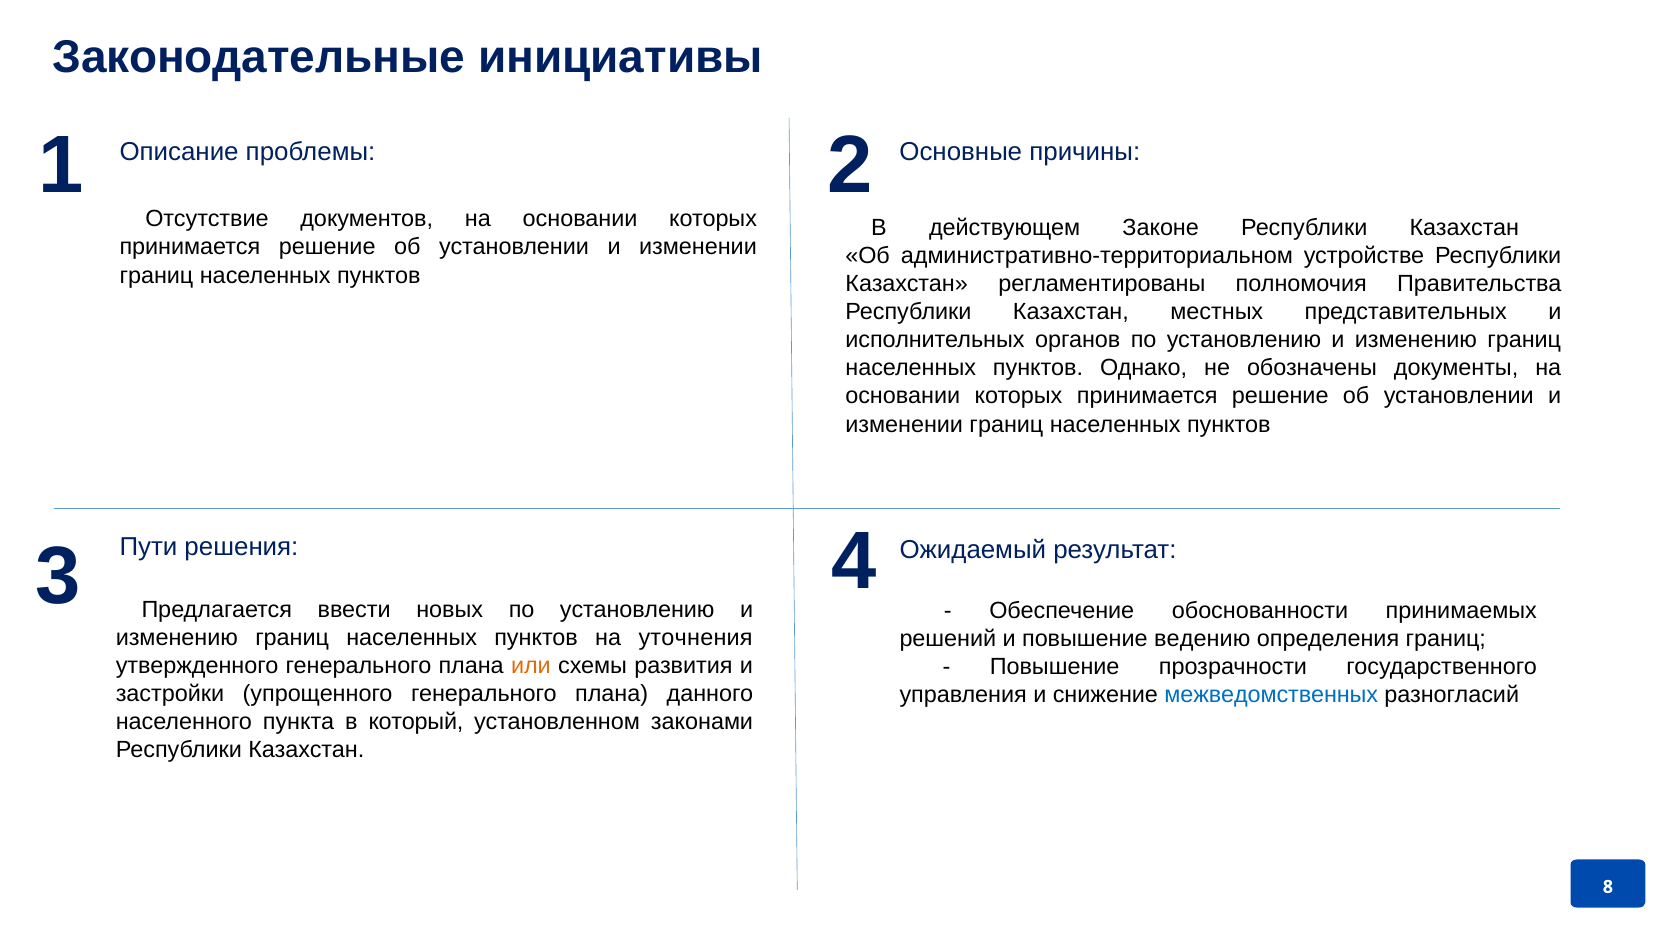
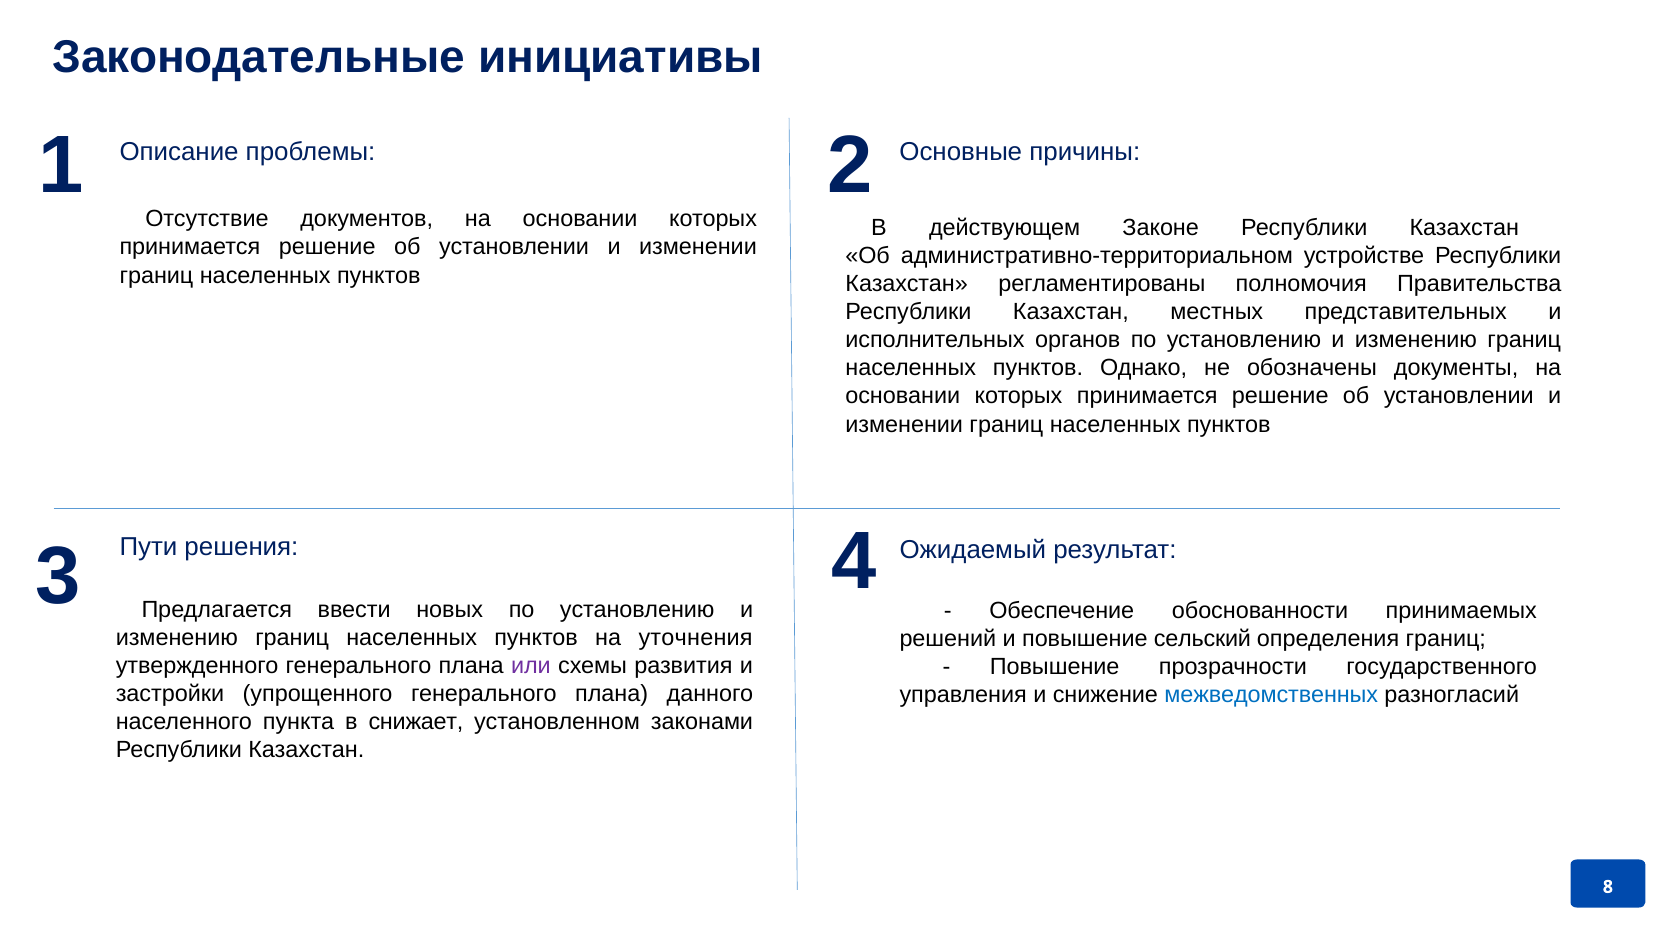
ведению: ведению -> сельский
или colour: orange -> purple
который: который -> снижает
